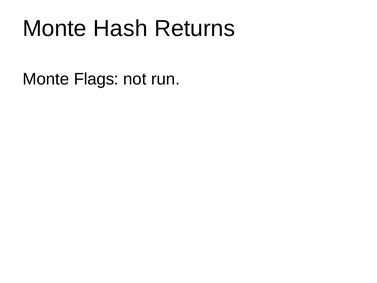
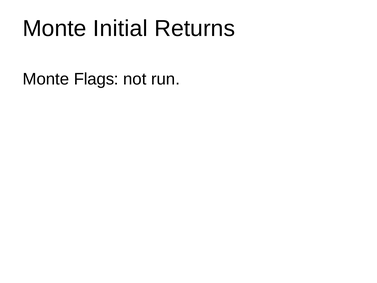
Hash: Hash -> Initial
